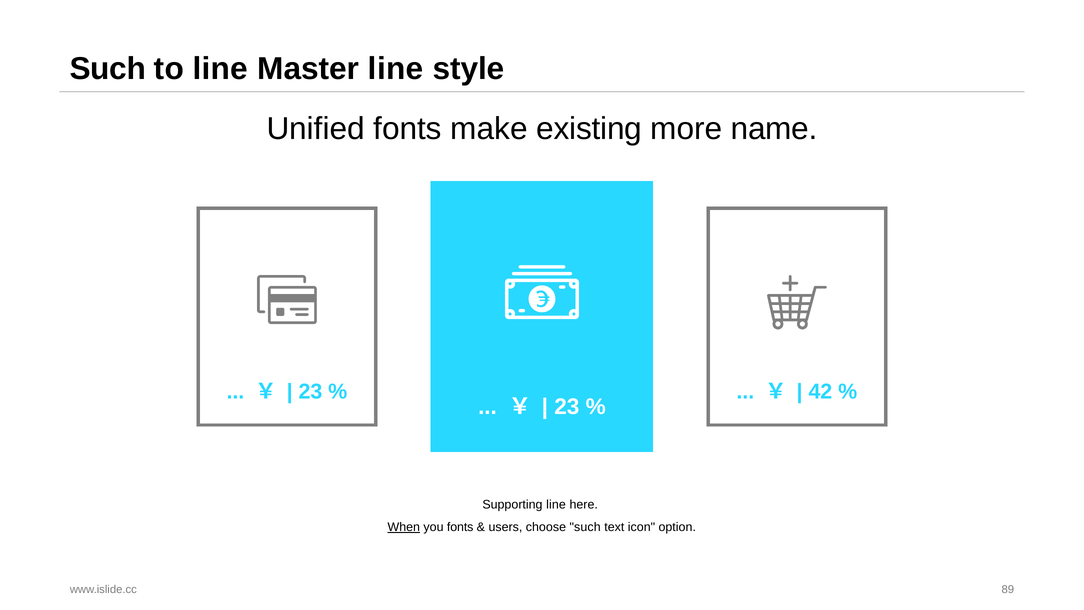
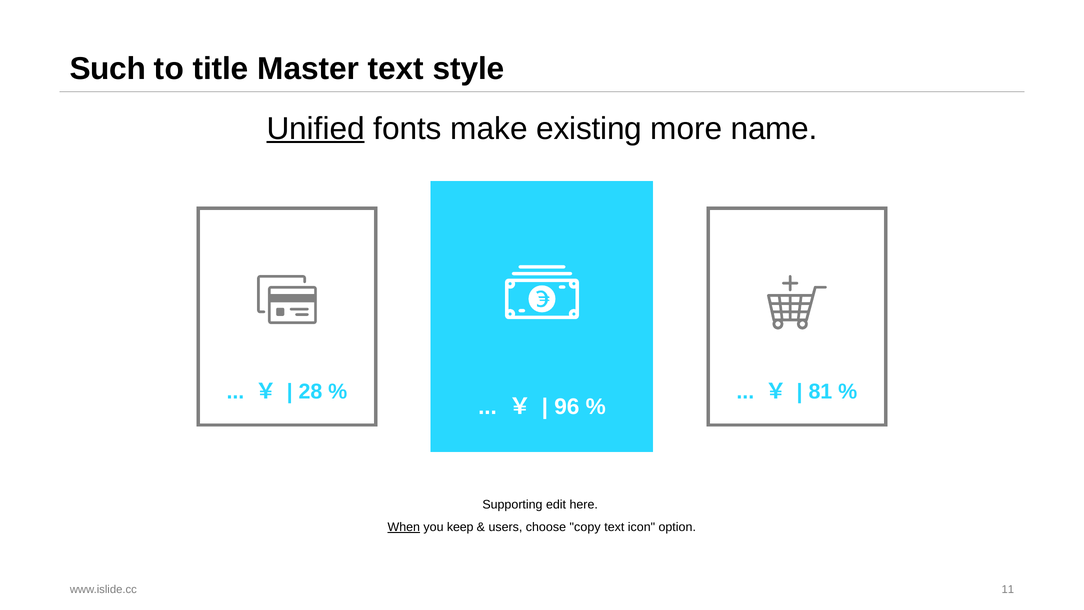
to line: line -> title
Master line: line -> text
Unified underline: none -> present
23 at (310, 391): 23 -> 28
42: 42 -> 81
23 at (567, 407): 23 -> 96
Supporting line: line -> edit
you fonts: fonts -> keep
choose such: such -> copy
89: 89 -> 11
